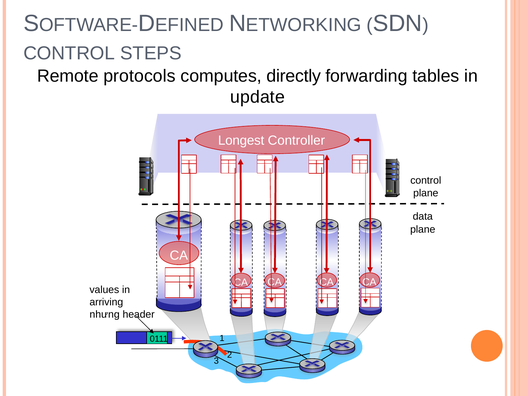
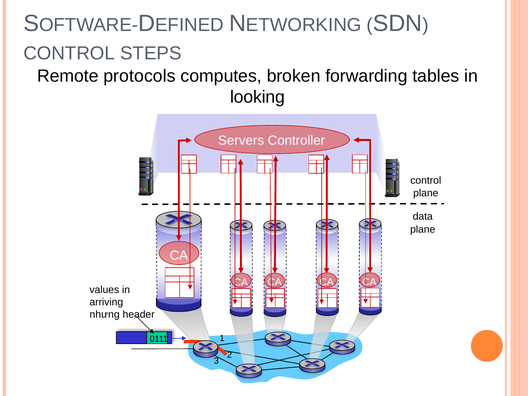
directly: directly -> broken
update: update -> looking
Longest: Longest -> Servers
